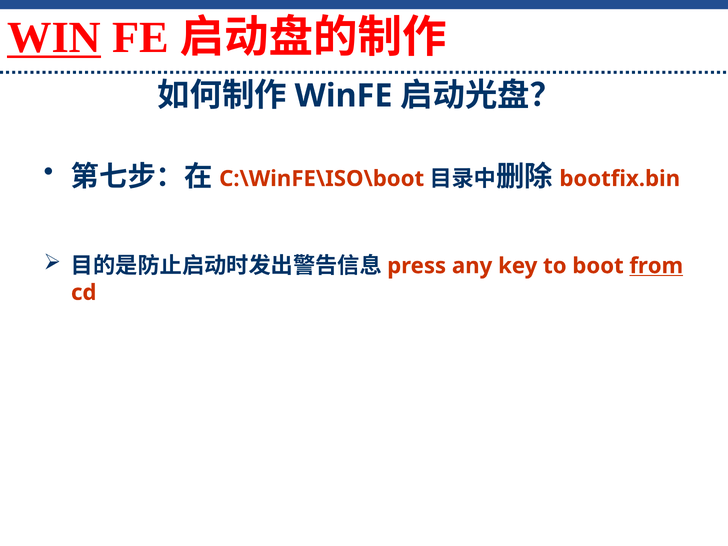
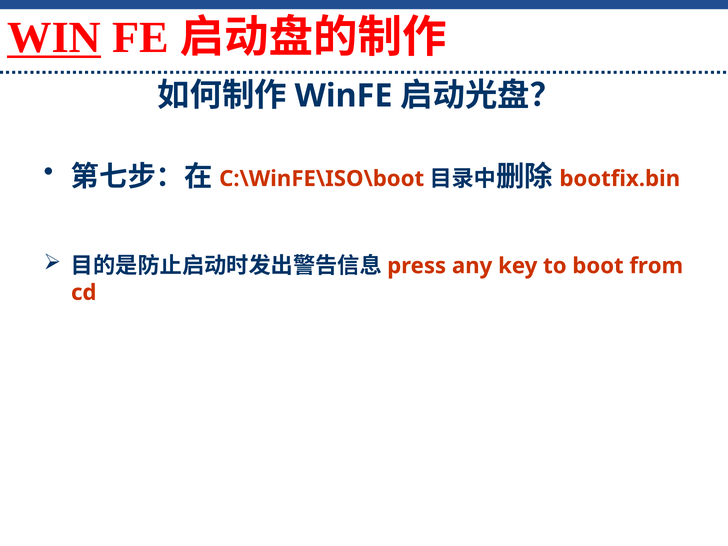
from underline: present -> none
